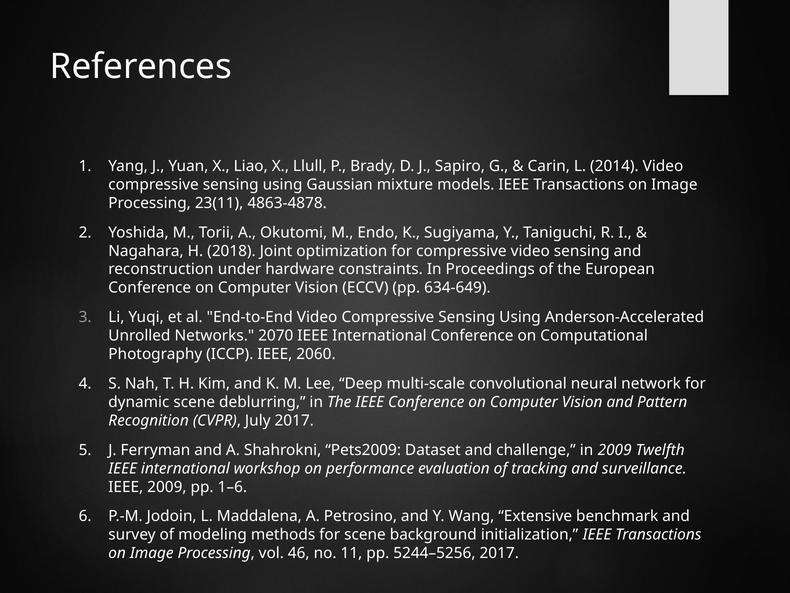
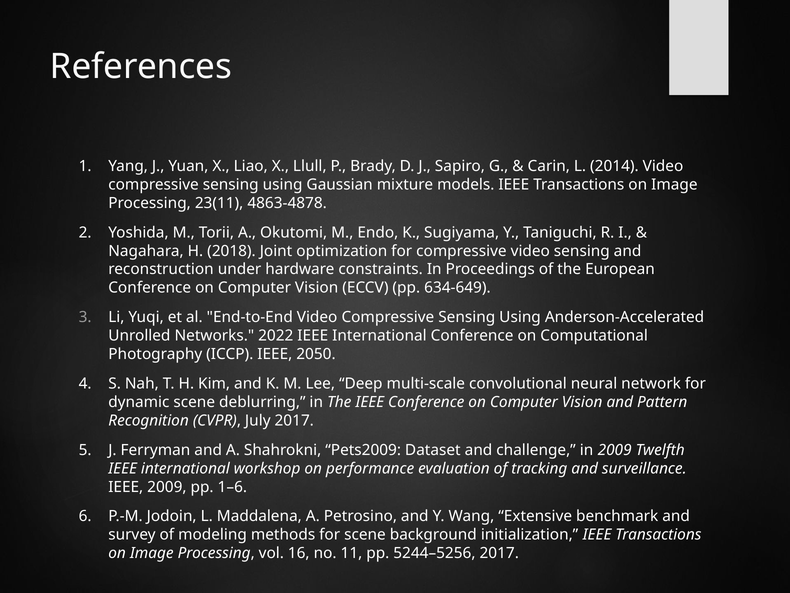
2070: 2070 -> 2022
2060: 2060 -> 2050
46: 46 -> 16
